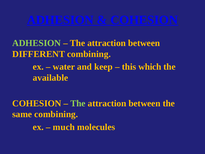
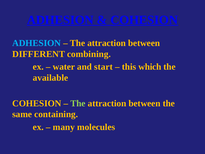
ADHESION at (37, 43) colour: light green -> light blue
keep: keep -> start
same combining: combining -> containing
much: much -> many
